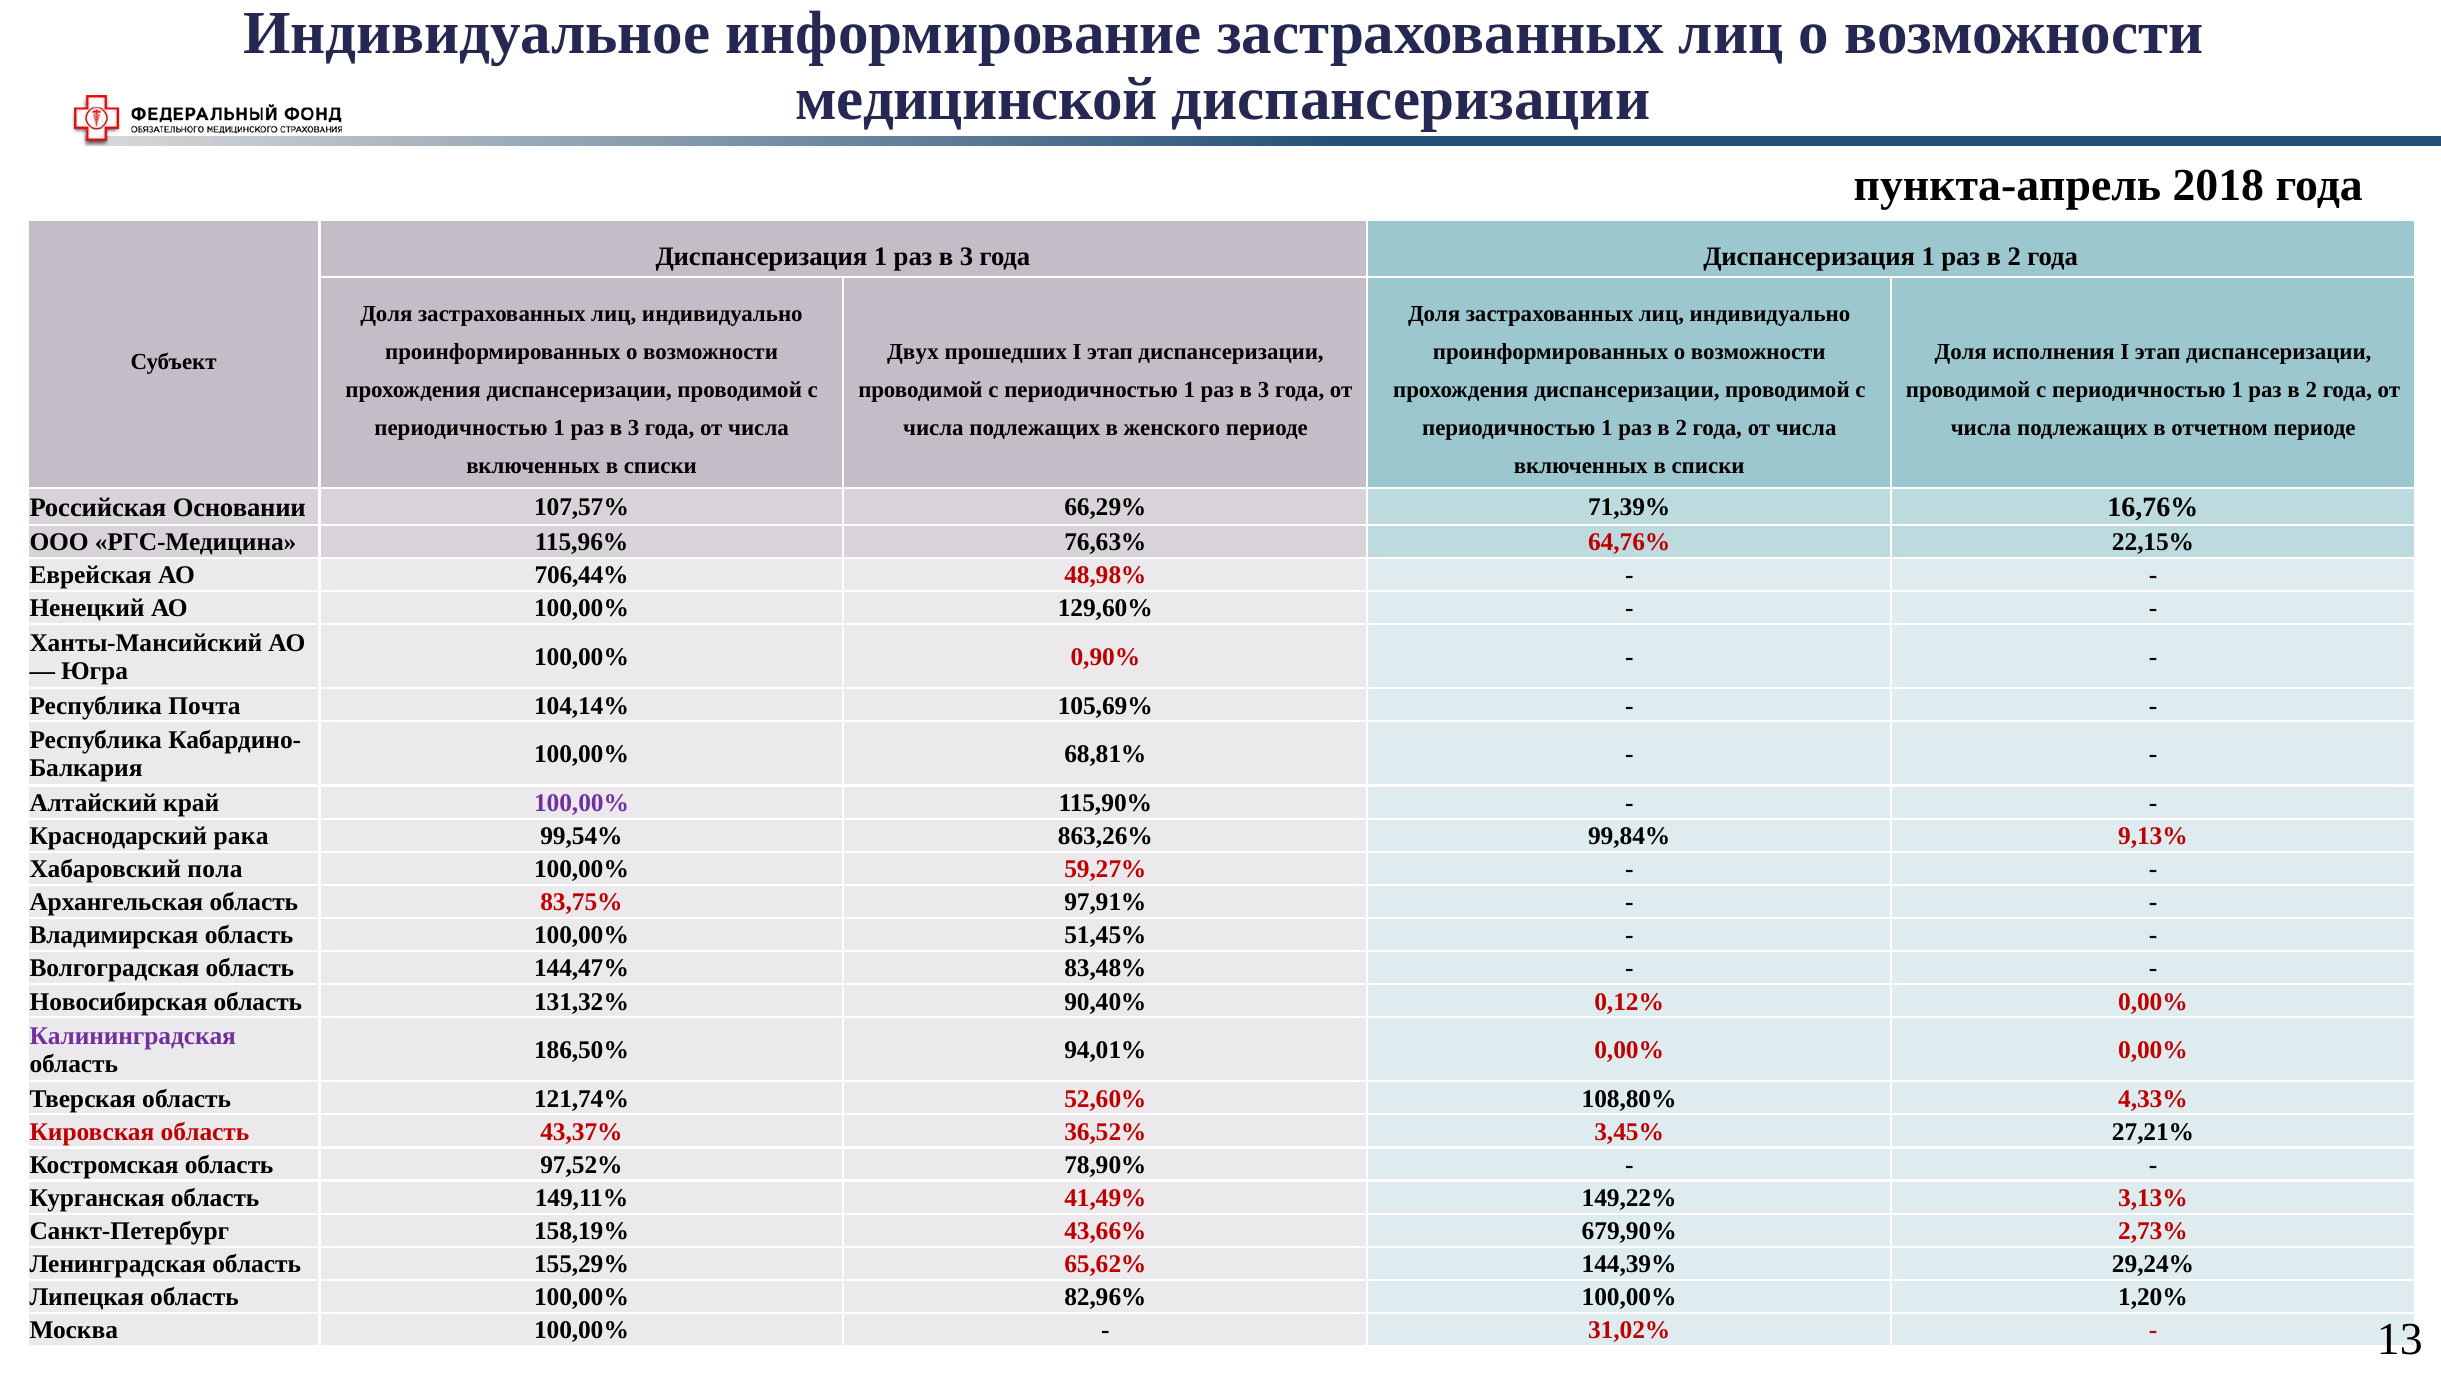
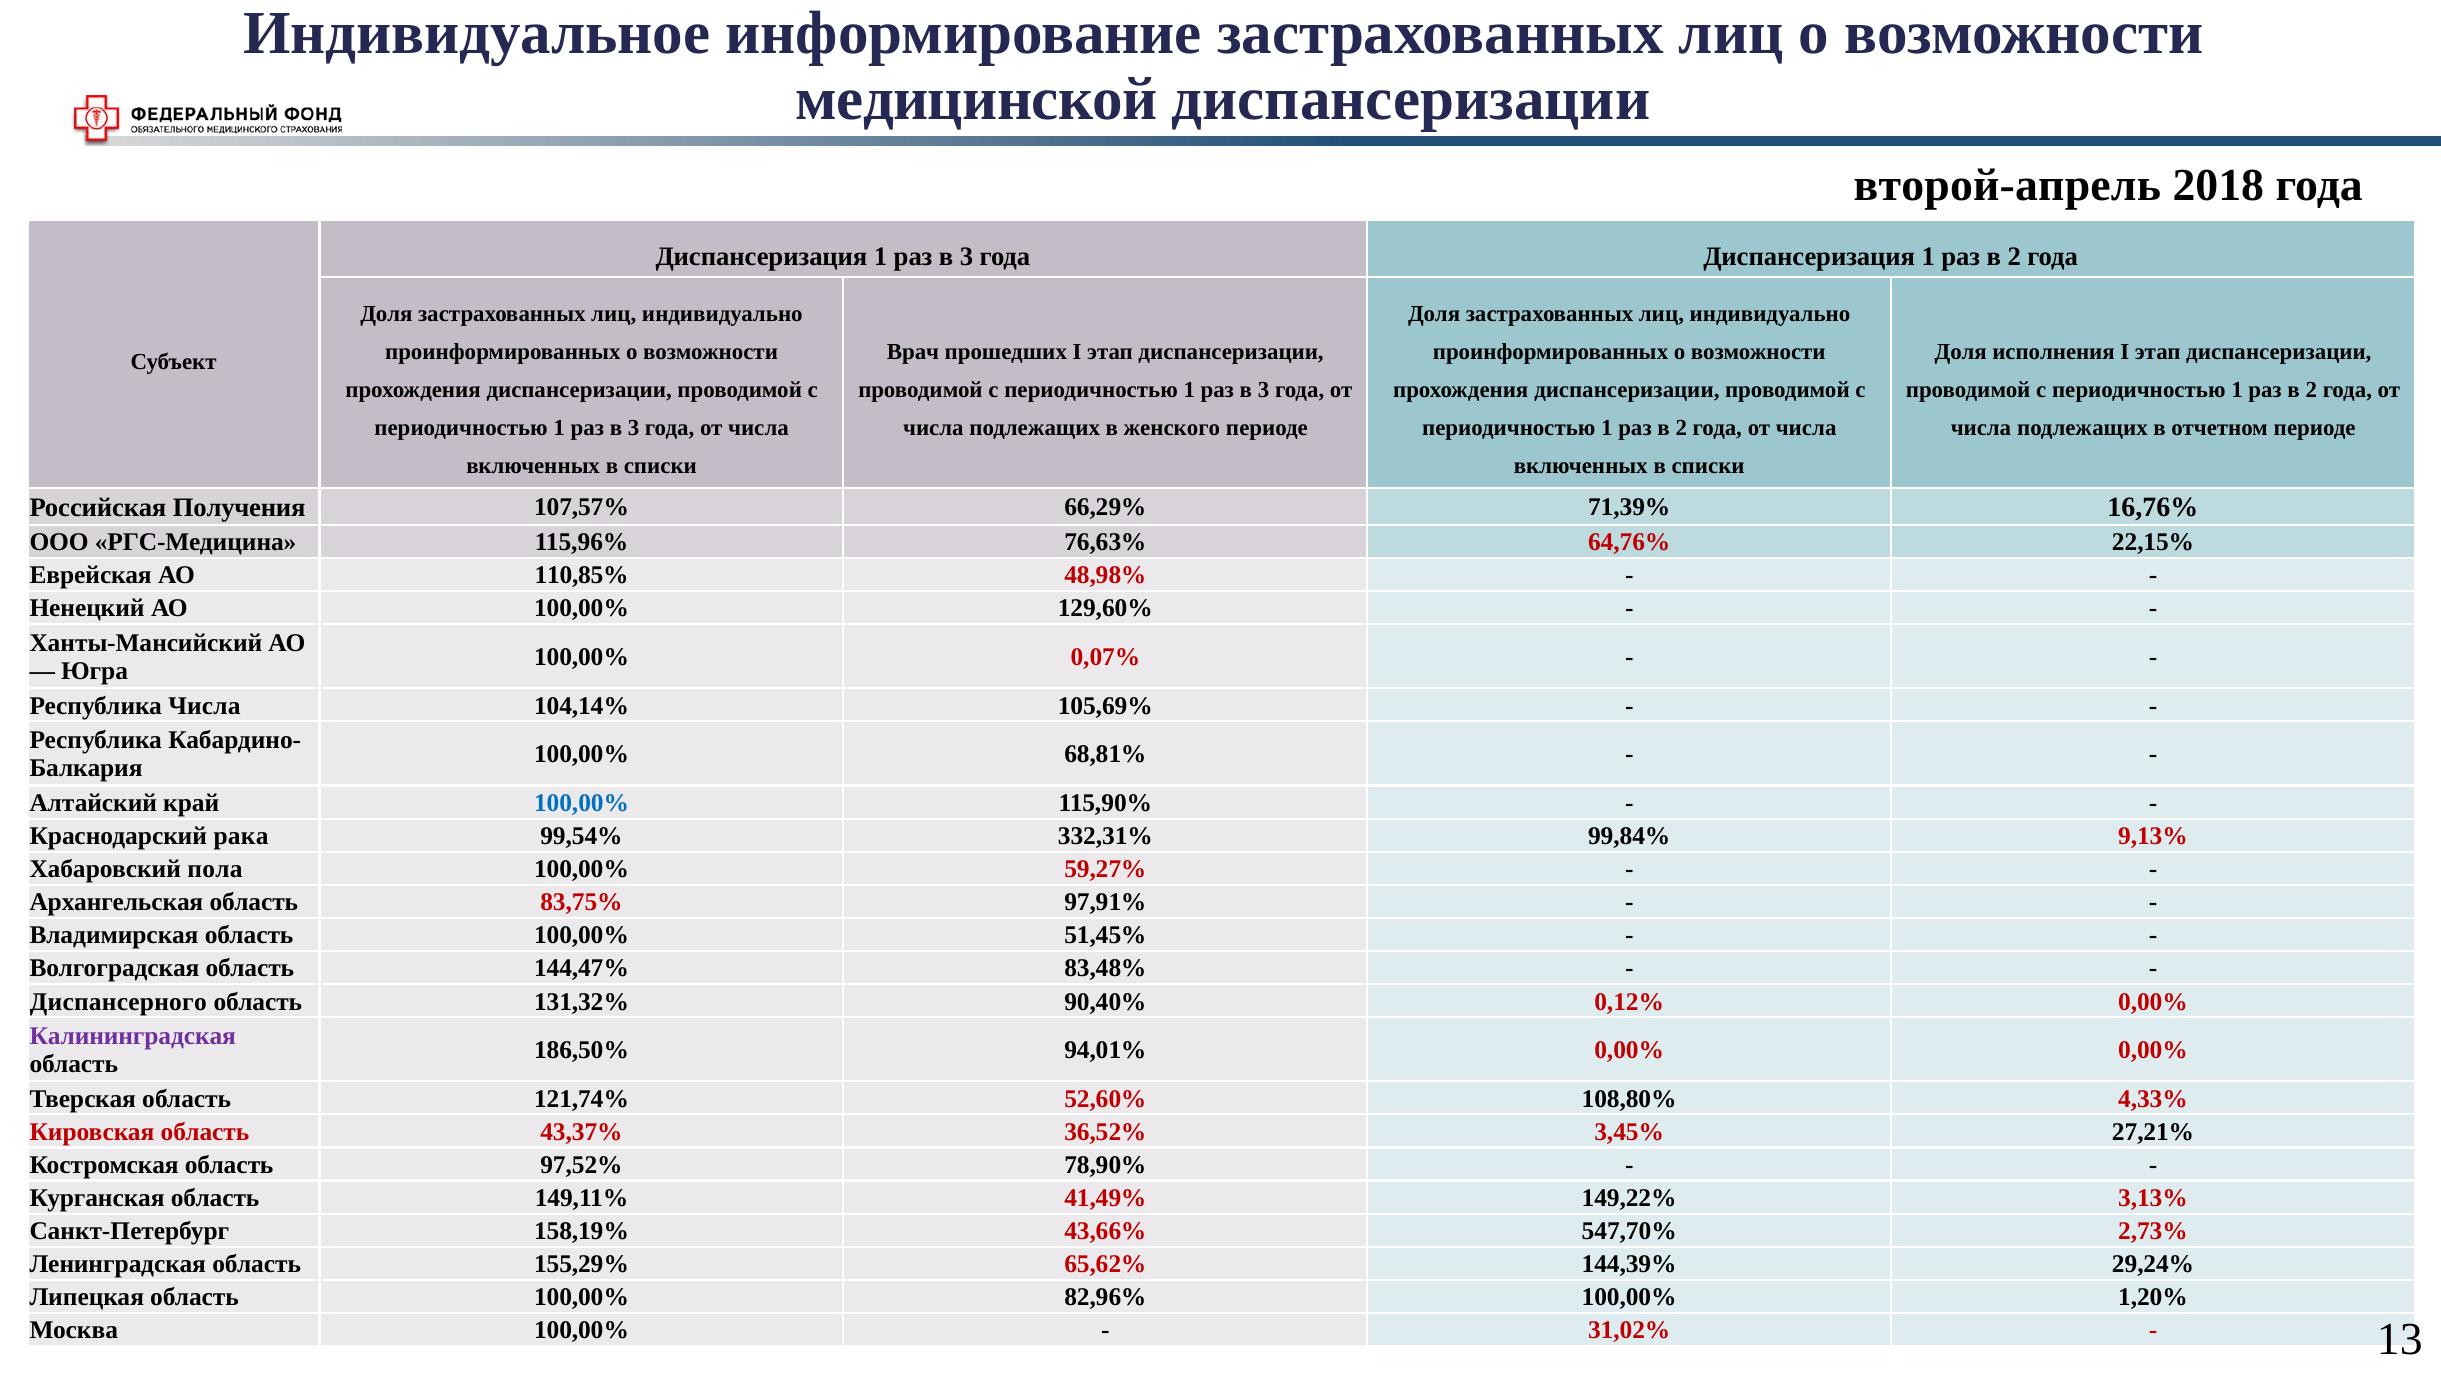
пункта-апрель: пункта-апрель -> второй-апрель
Двух: Двух -> Врач
Основании: Основании -> Получения
706,44%: 706,44% -> 110,85%
0,90%: 0,90% -> 0,07%
Республика Почта: Почта -> Числа
100,00% at (582, 803) colour: purple -> blue
863,26%: 863,26% -> 332,31%
Новосибирская: Новосибирская -> Диспансерного
679,90%: 679,90% -> 547,70%
